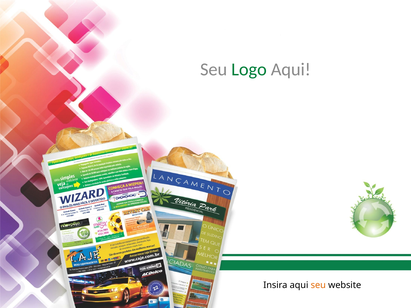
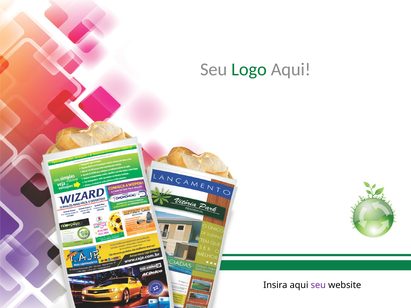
seu at (318, 285) colour: orange -> purple
